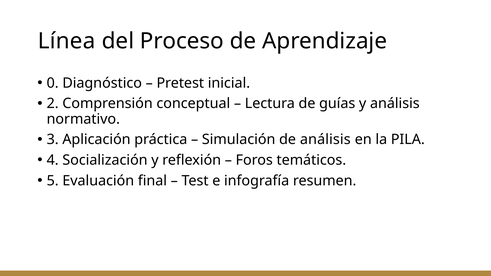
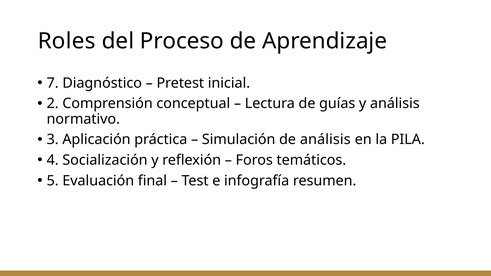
Línea: Línea -> Roles
0: 0 -> 7
